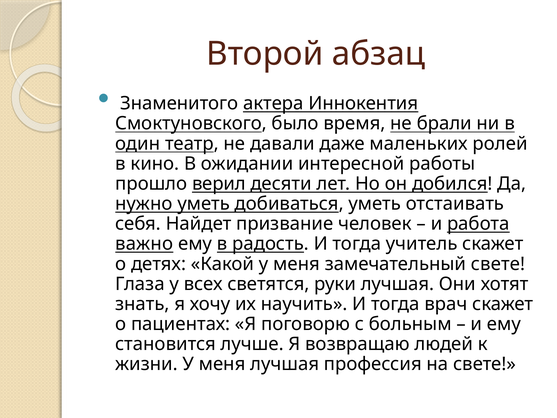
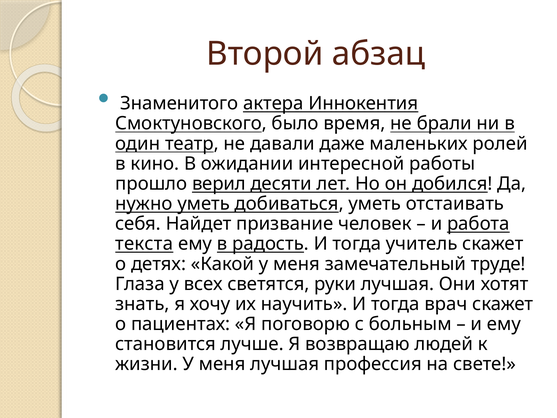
важно: важно -> текста
замечательный свете: свете -> труде
